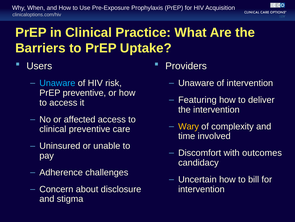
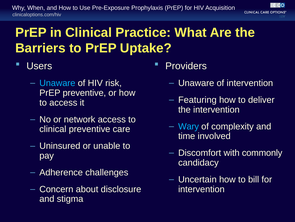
affected: affected -> network
Wary colour: yellow -> light blue
outcomes: outcomes -> commonly
